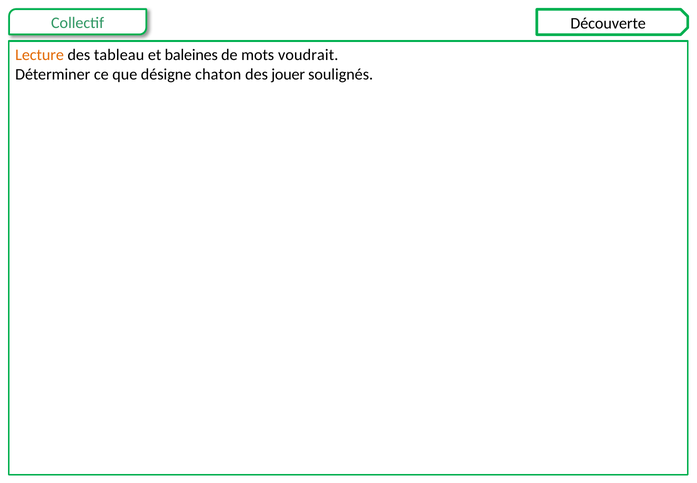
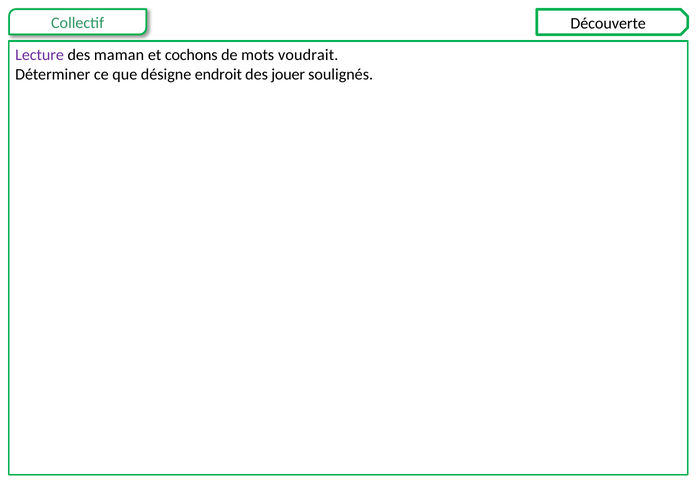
Lecture colour: orange -> purple
tableau: tableau -> maman
baleines: baleines -> cochons
chaton: chaton -> endroit
